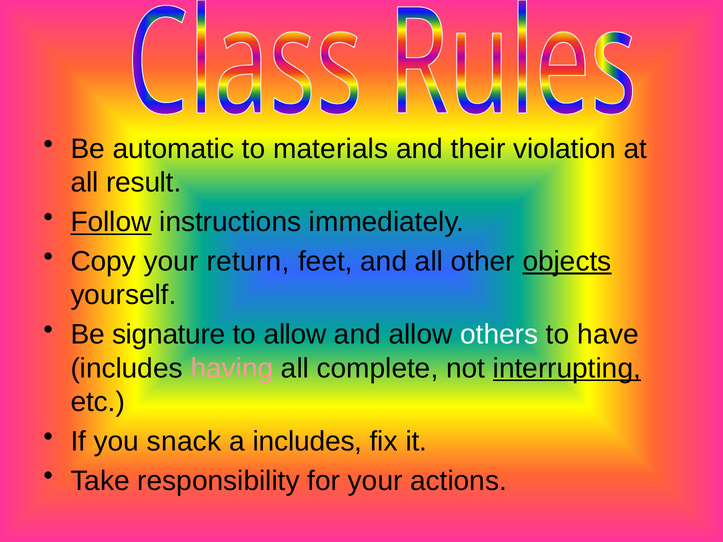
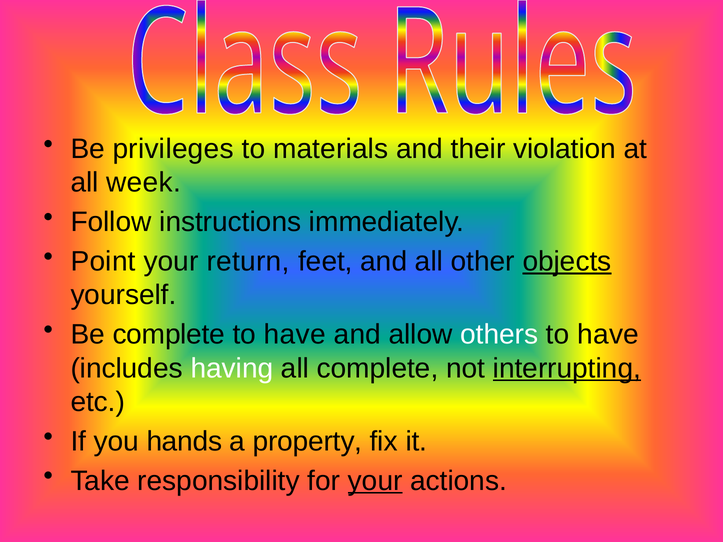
automatic: automatic -> privileges
result: result -> week
Follow underline: present -> none
Copy: Copy -> Point
Be signature: signature -> complete
allow at (295, 335): allow -> have
having colour: pink -> white
snack: snack -> hands
a includes: includes -> property
your at (375, 481) underline: none -> present
